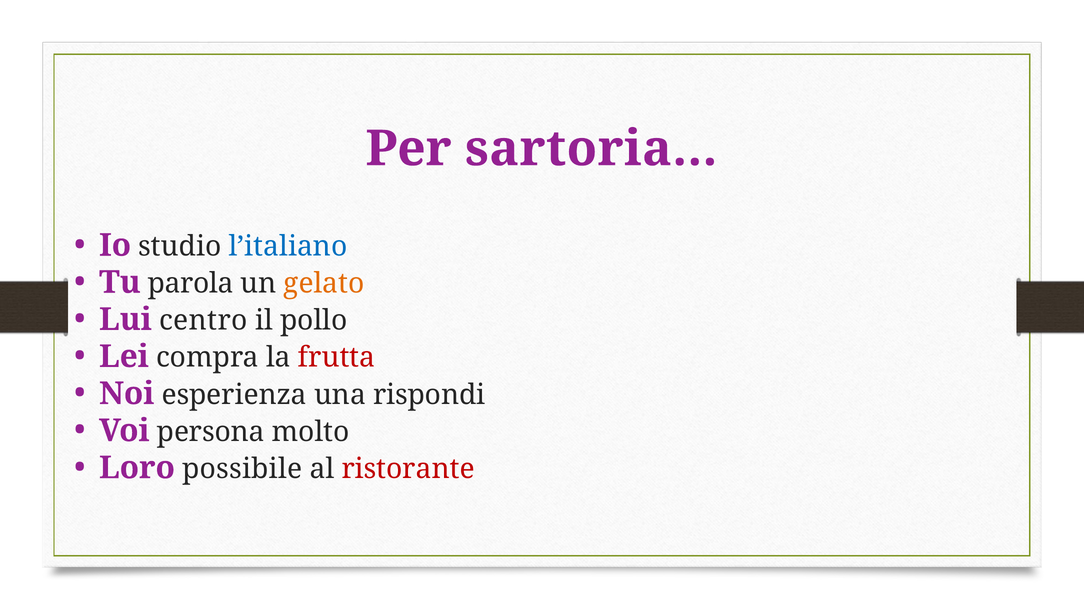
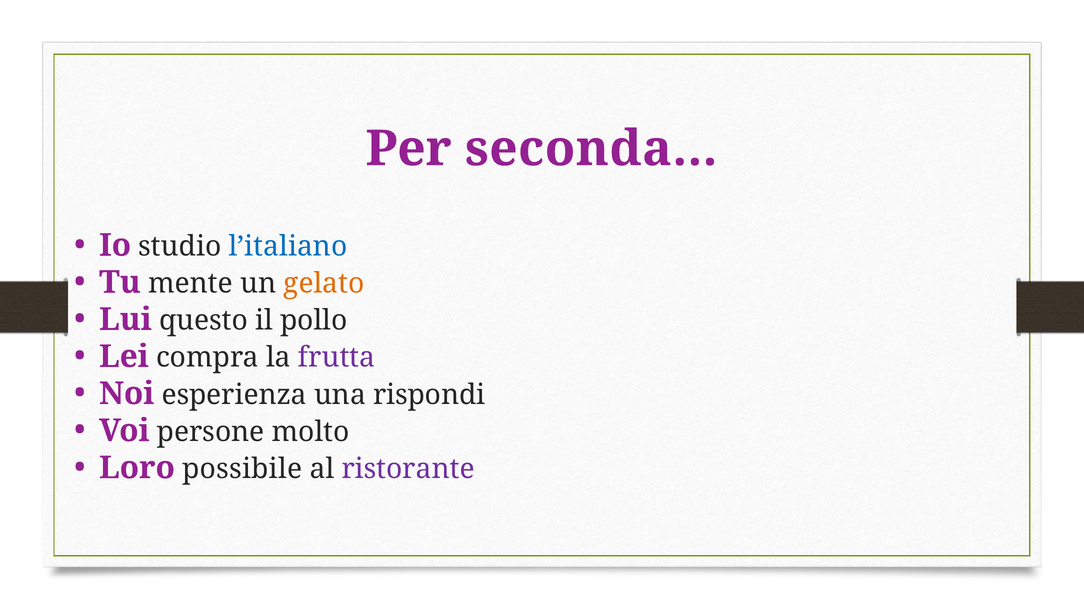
sartoria: sartoria -> seconda
parola: parola -> mente
centro: centro -> questo
frutta colour: red -> purple
persona: persona -> persone
ristorante colour: red -> purple
